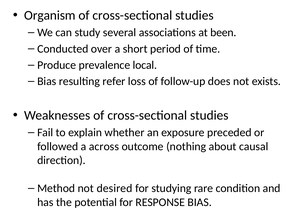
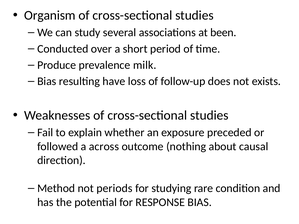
local: local -> milk
refer: refer -> have
desired: desired -> periods
